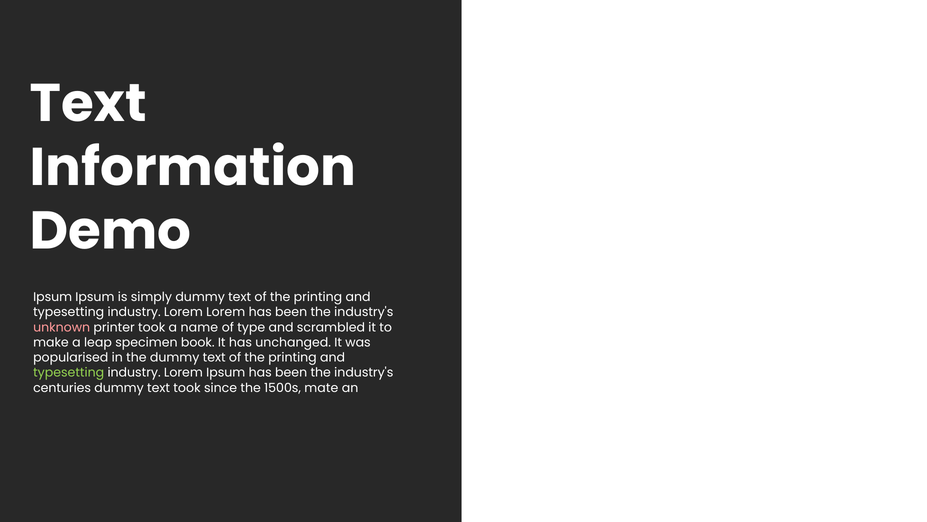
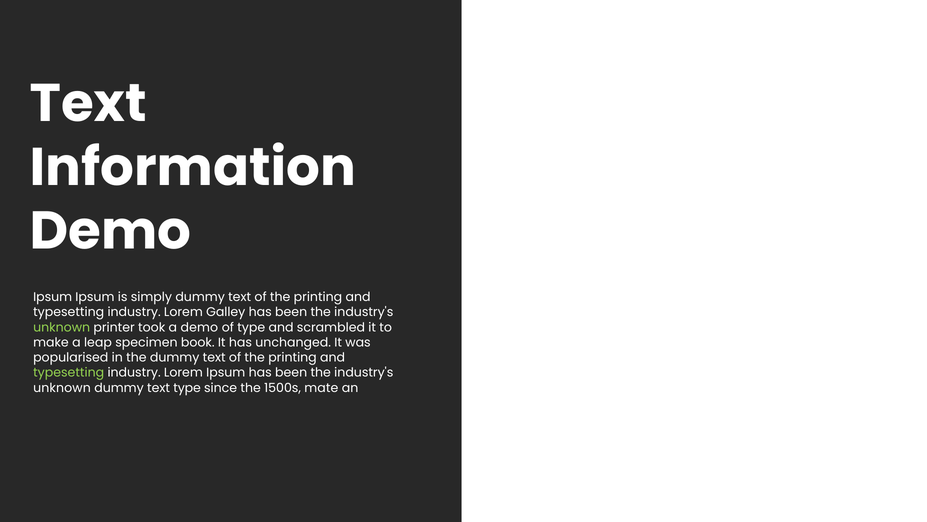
Lorem Lorem: Lorem -> Galley
unknown at (62, 327) colour: pink -> light green
a name: name -> demo
centuries at (62, 387): centuries -> unknown
text took: took -> type
